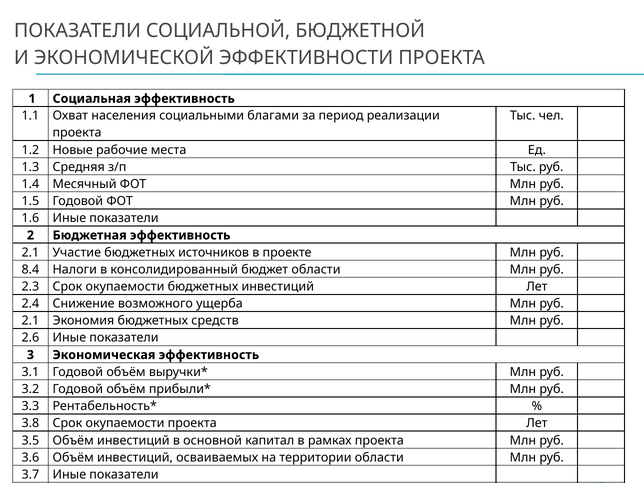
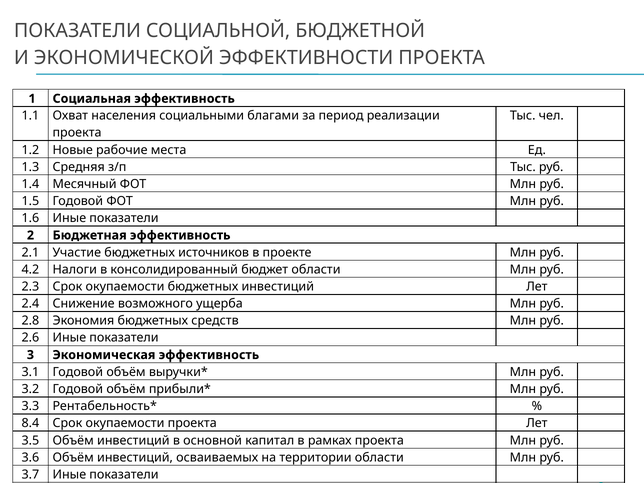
8.4: 8.4 -> 4.2
2.1 at (30, 321): 2.1 -> 2.8
3.8: 3.8 -> 8.4
